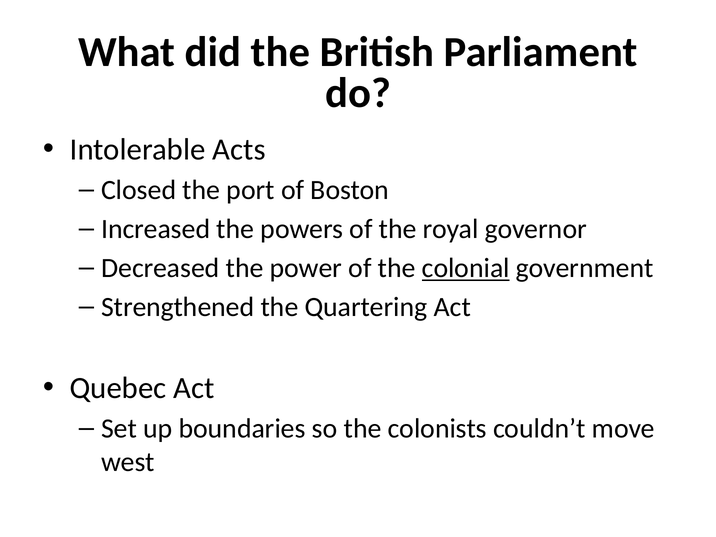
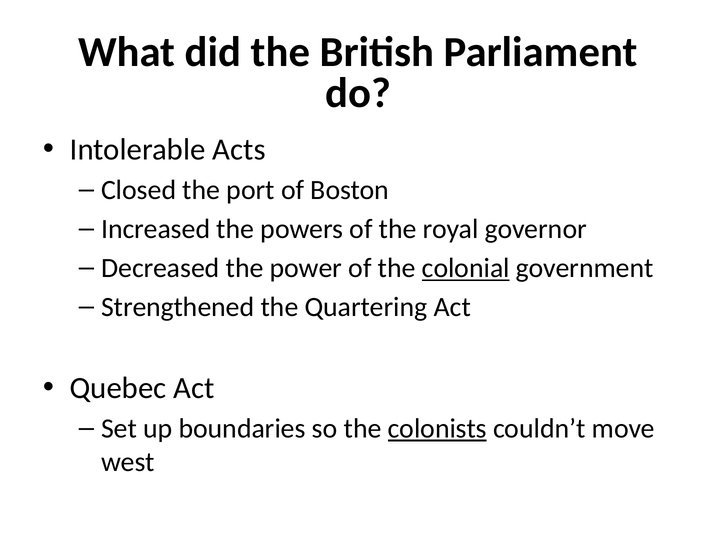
colonists underline: none -> present
